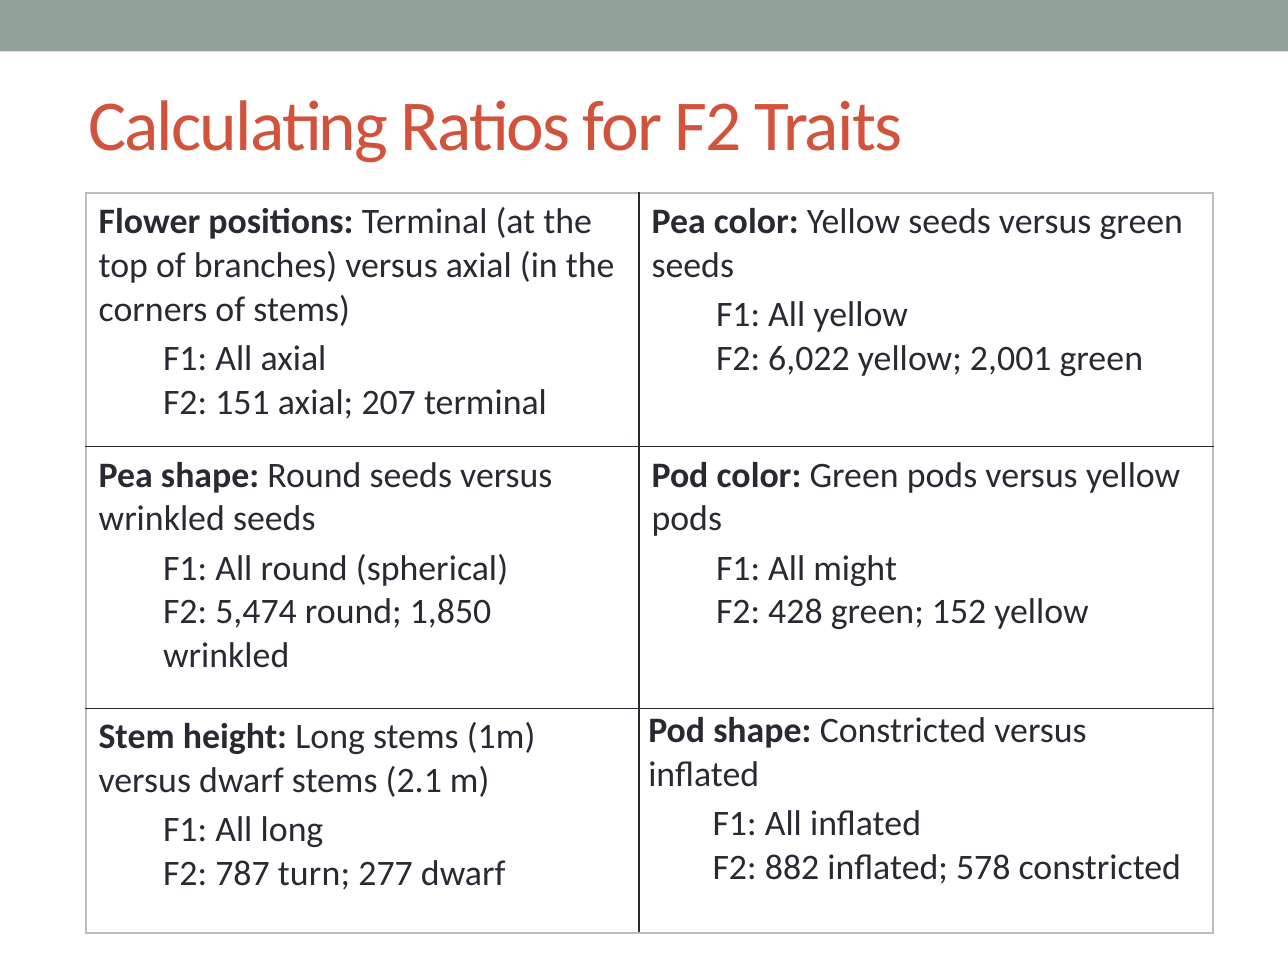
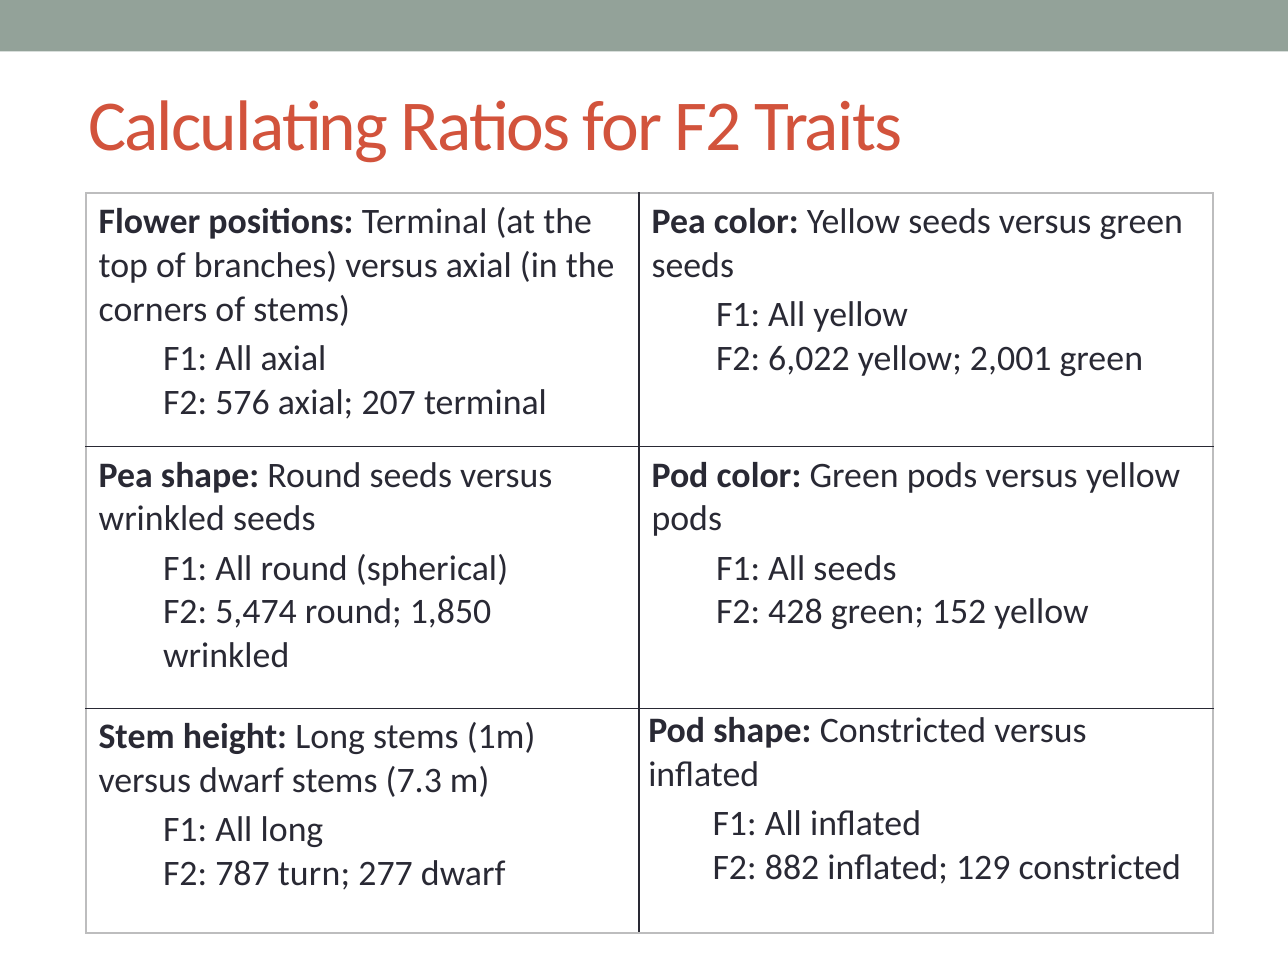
151: 151 -> 576
All might: might -> seeds
2.1: 2.1 -> 7.3
578: 578 -> 129
